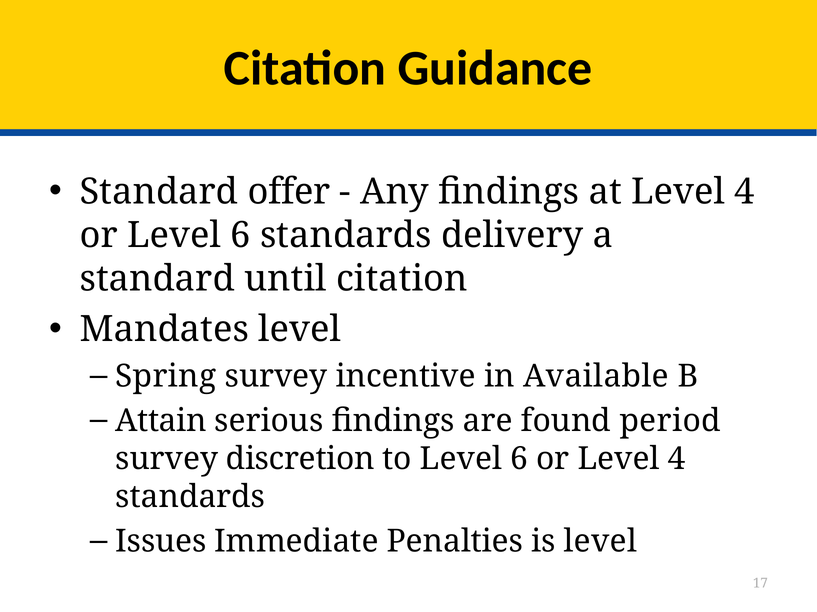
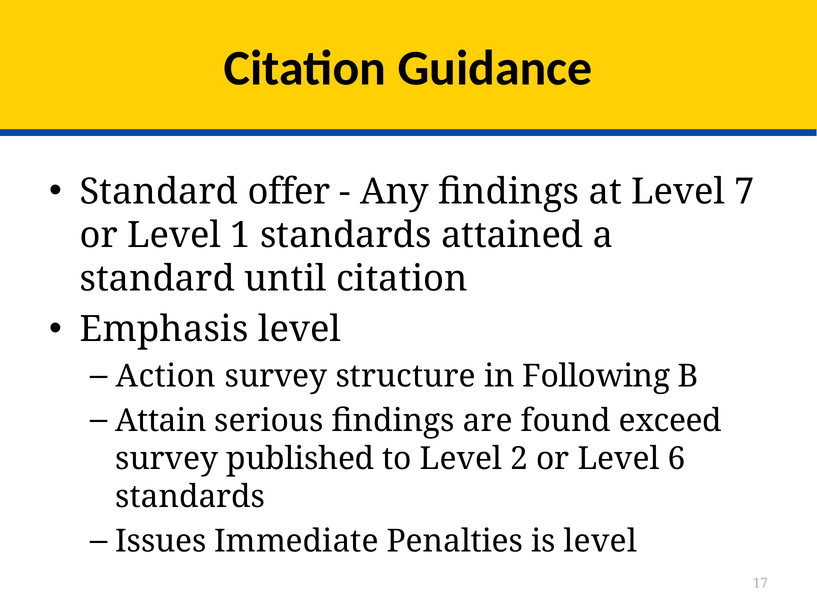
at Level 4: 4 -> 7
or Level 6: 6 -> 1
delivery: delivery -> attained
Mandates: Mandates -> Emphasis
Spring: Spring -> Action
incentive: incentive -> structure
Available: Available -> Following
period: period -> exceed
discretion: discretion -> published
to Level 6: 6 -> 2
or Level 4: 4 -> 6
